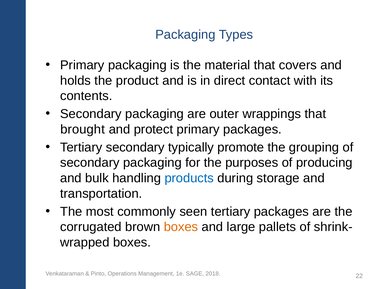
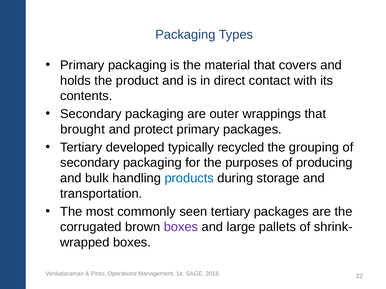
Tertiary secondary: secondary -> developed
promote: promote -> recycled
boxes at (181, 227) colour: orange -> purple
